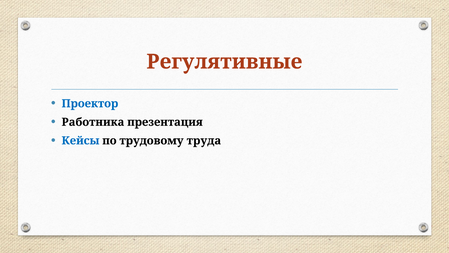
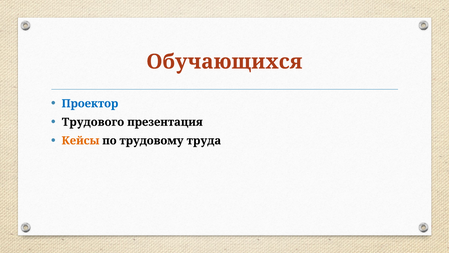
Регулятивные: Регулятивные -> Обучающихся
Работника: Работника -> Трудового
Кейсы colour: blue -> orange
